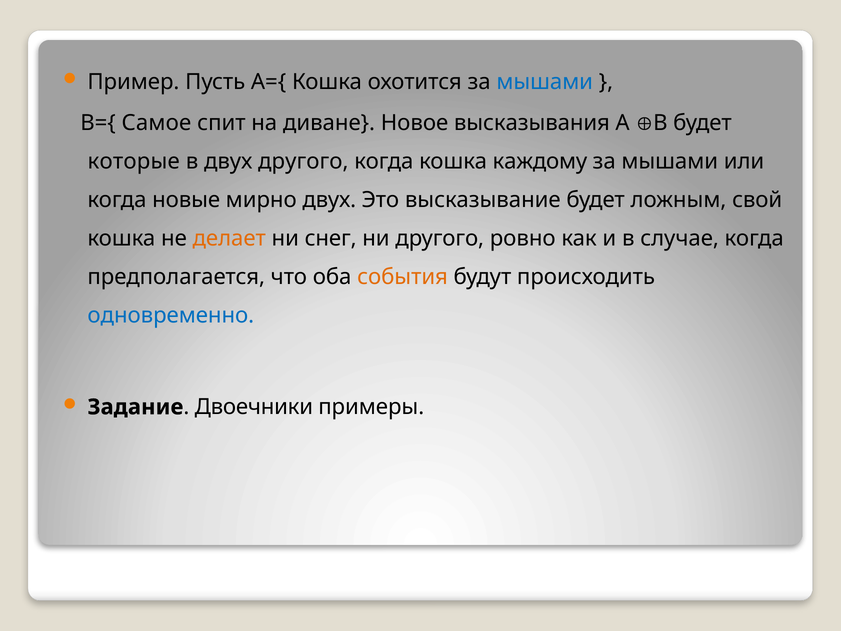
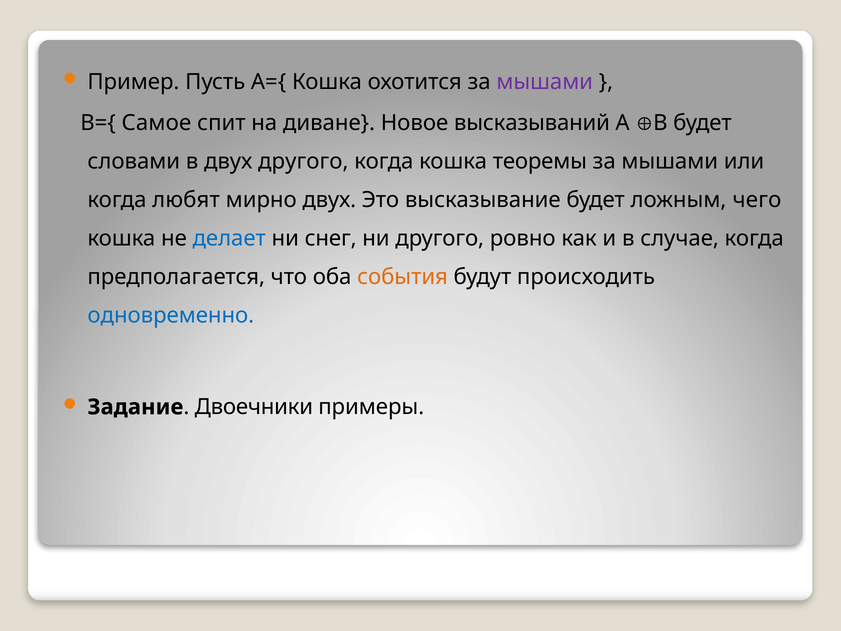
мышами at (545, 82) colour: blue -> purple
высказывания: высказывания -> высказываний
которые: которые -> словами
каждому: каждому -> теоремы
новые: новые -> любят
свой: свой -> чего
делает colour: orange -> blue
